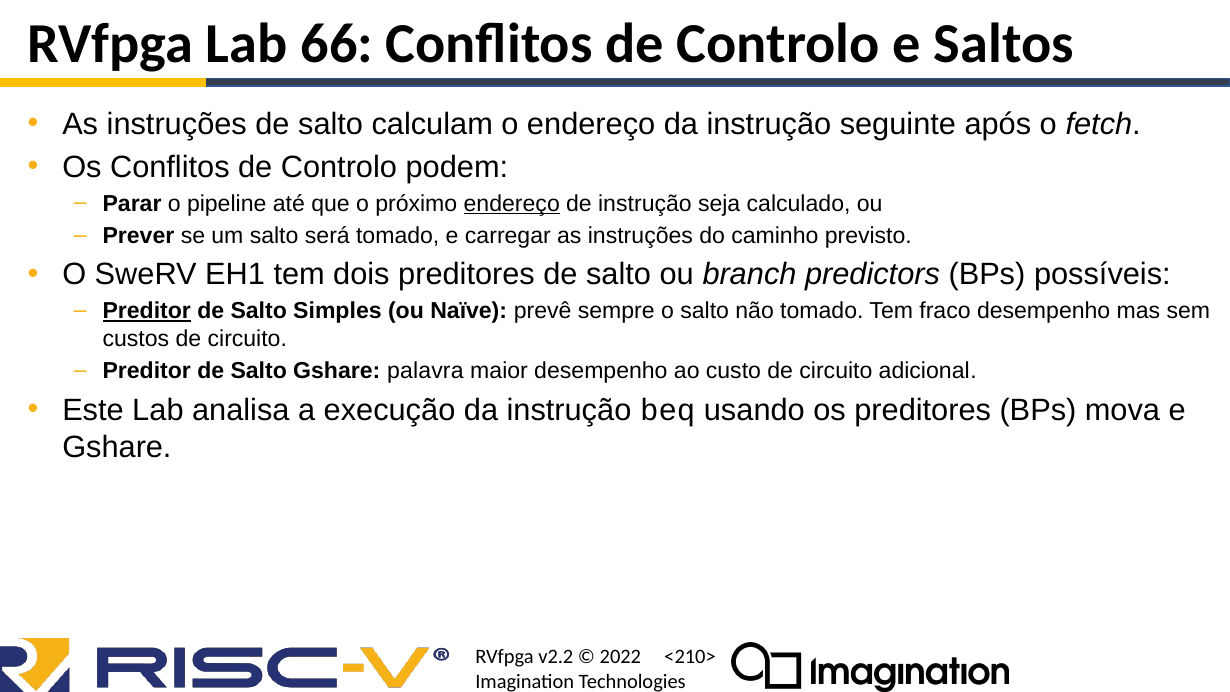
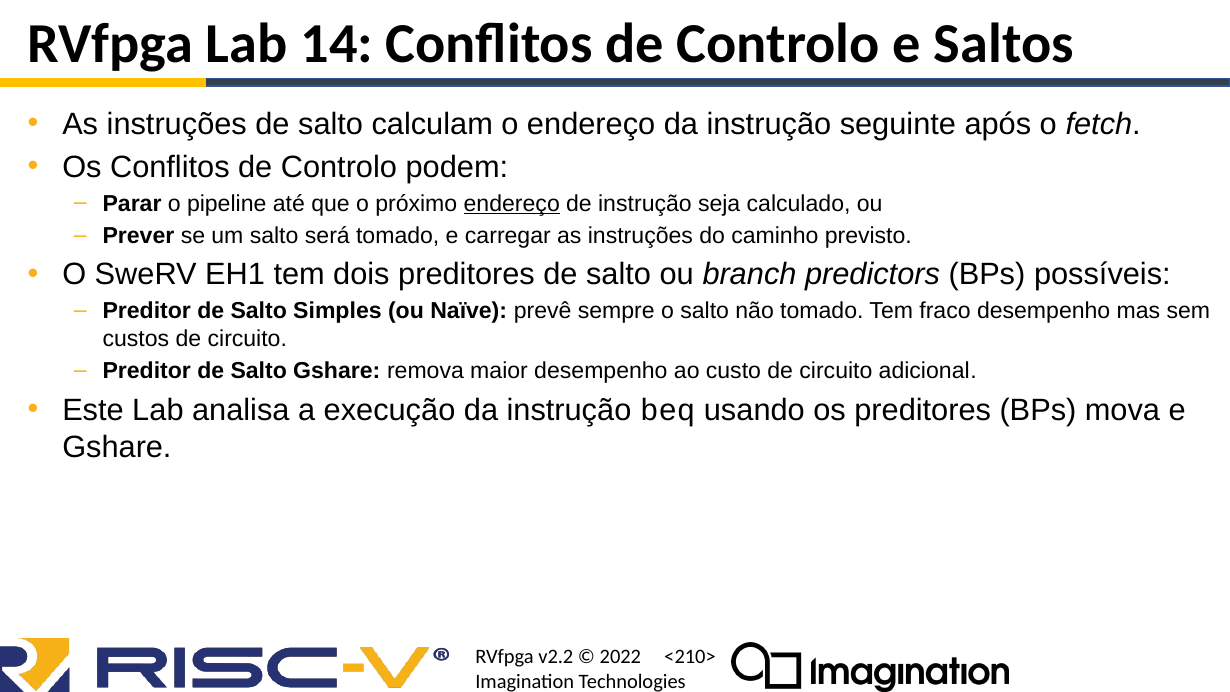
66: 66 -> 14
Preditor at (147, 311) underline: present -> none
palavra: palavra -> remova
